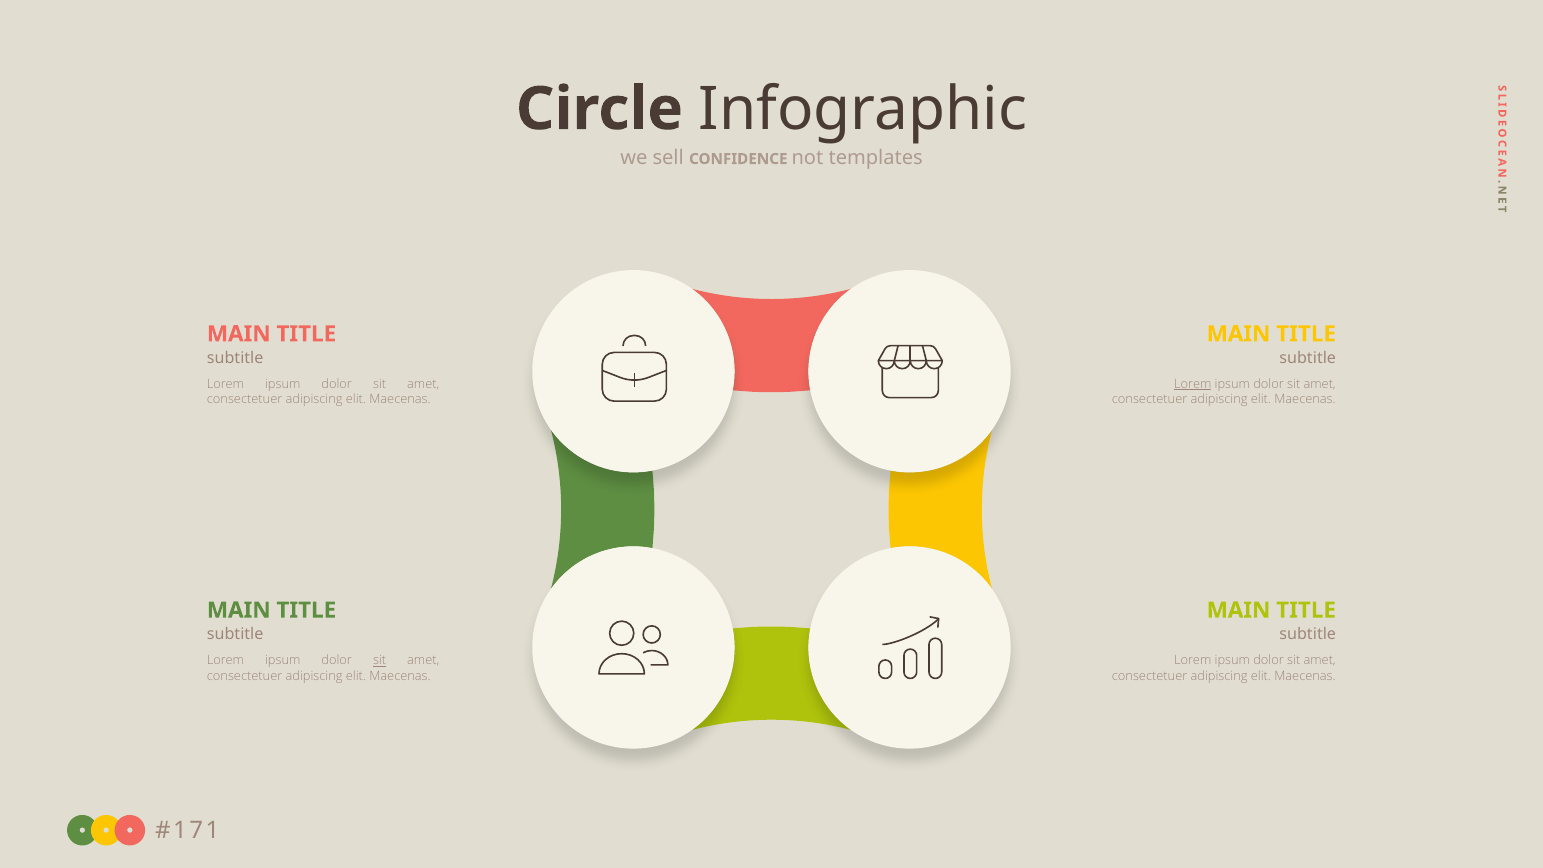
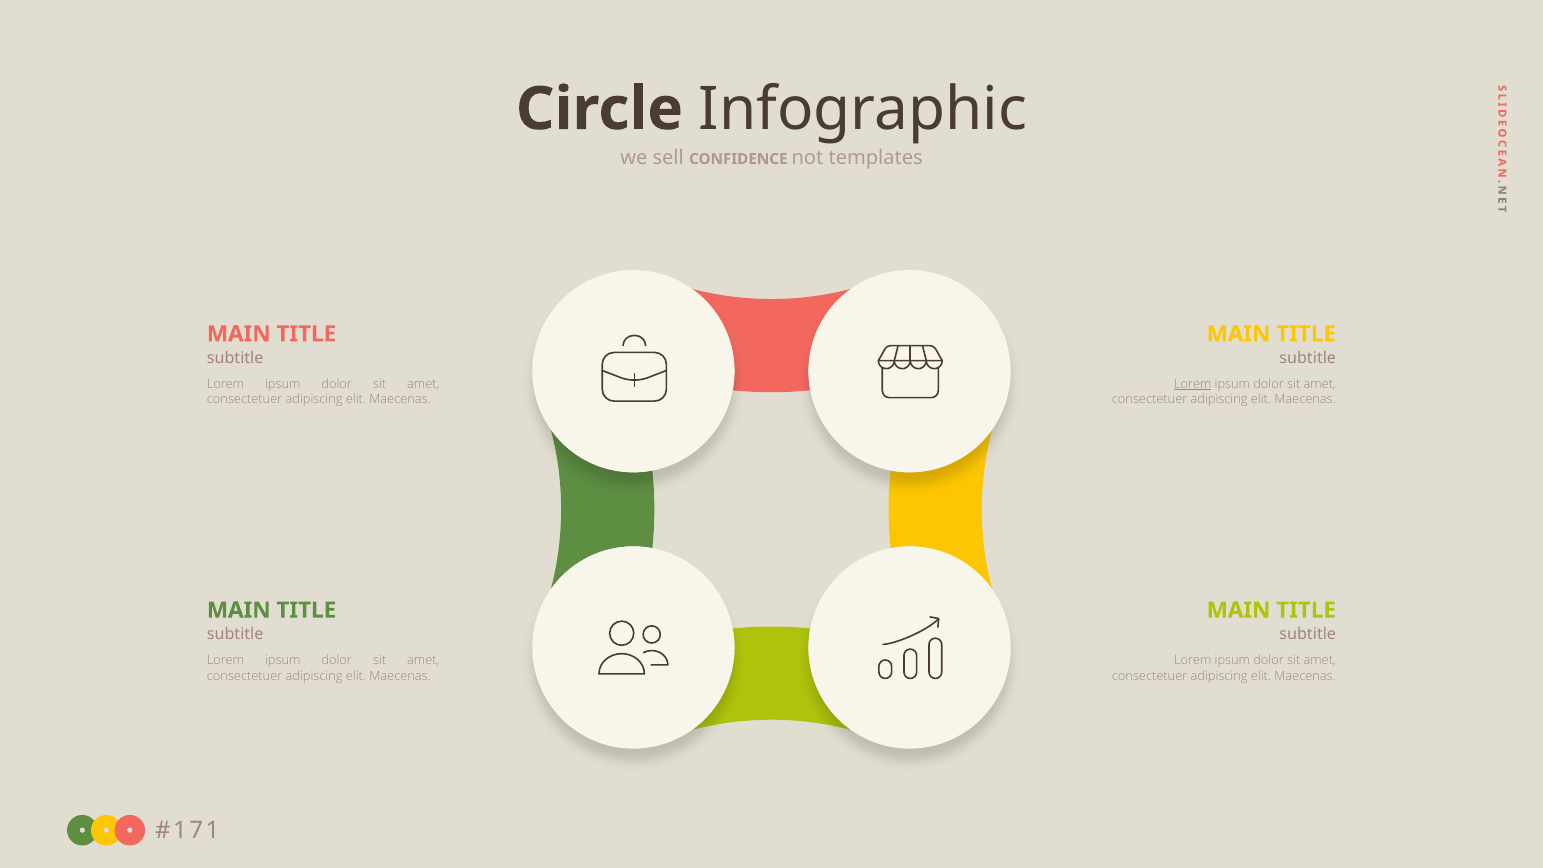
sit at (380, 660) underline: present -> none
